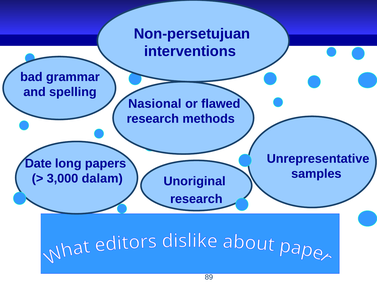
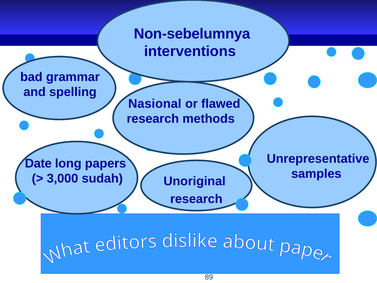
Non-persetujuan: Non-persetujuan -> Non-sebelumnya
dalam: dalam -> sudah
